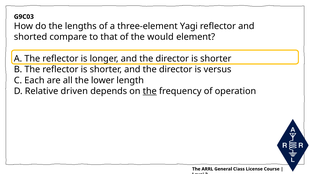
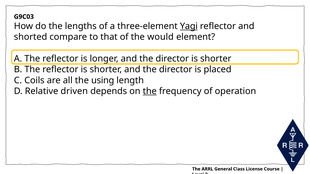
Yagi underline: none -> present
versus: versus -> placed
Each: Each -> Coils
lower: lower -> using
